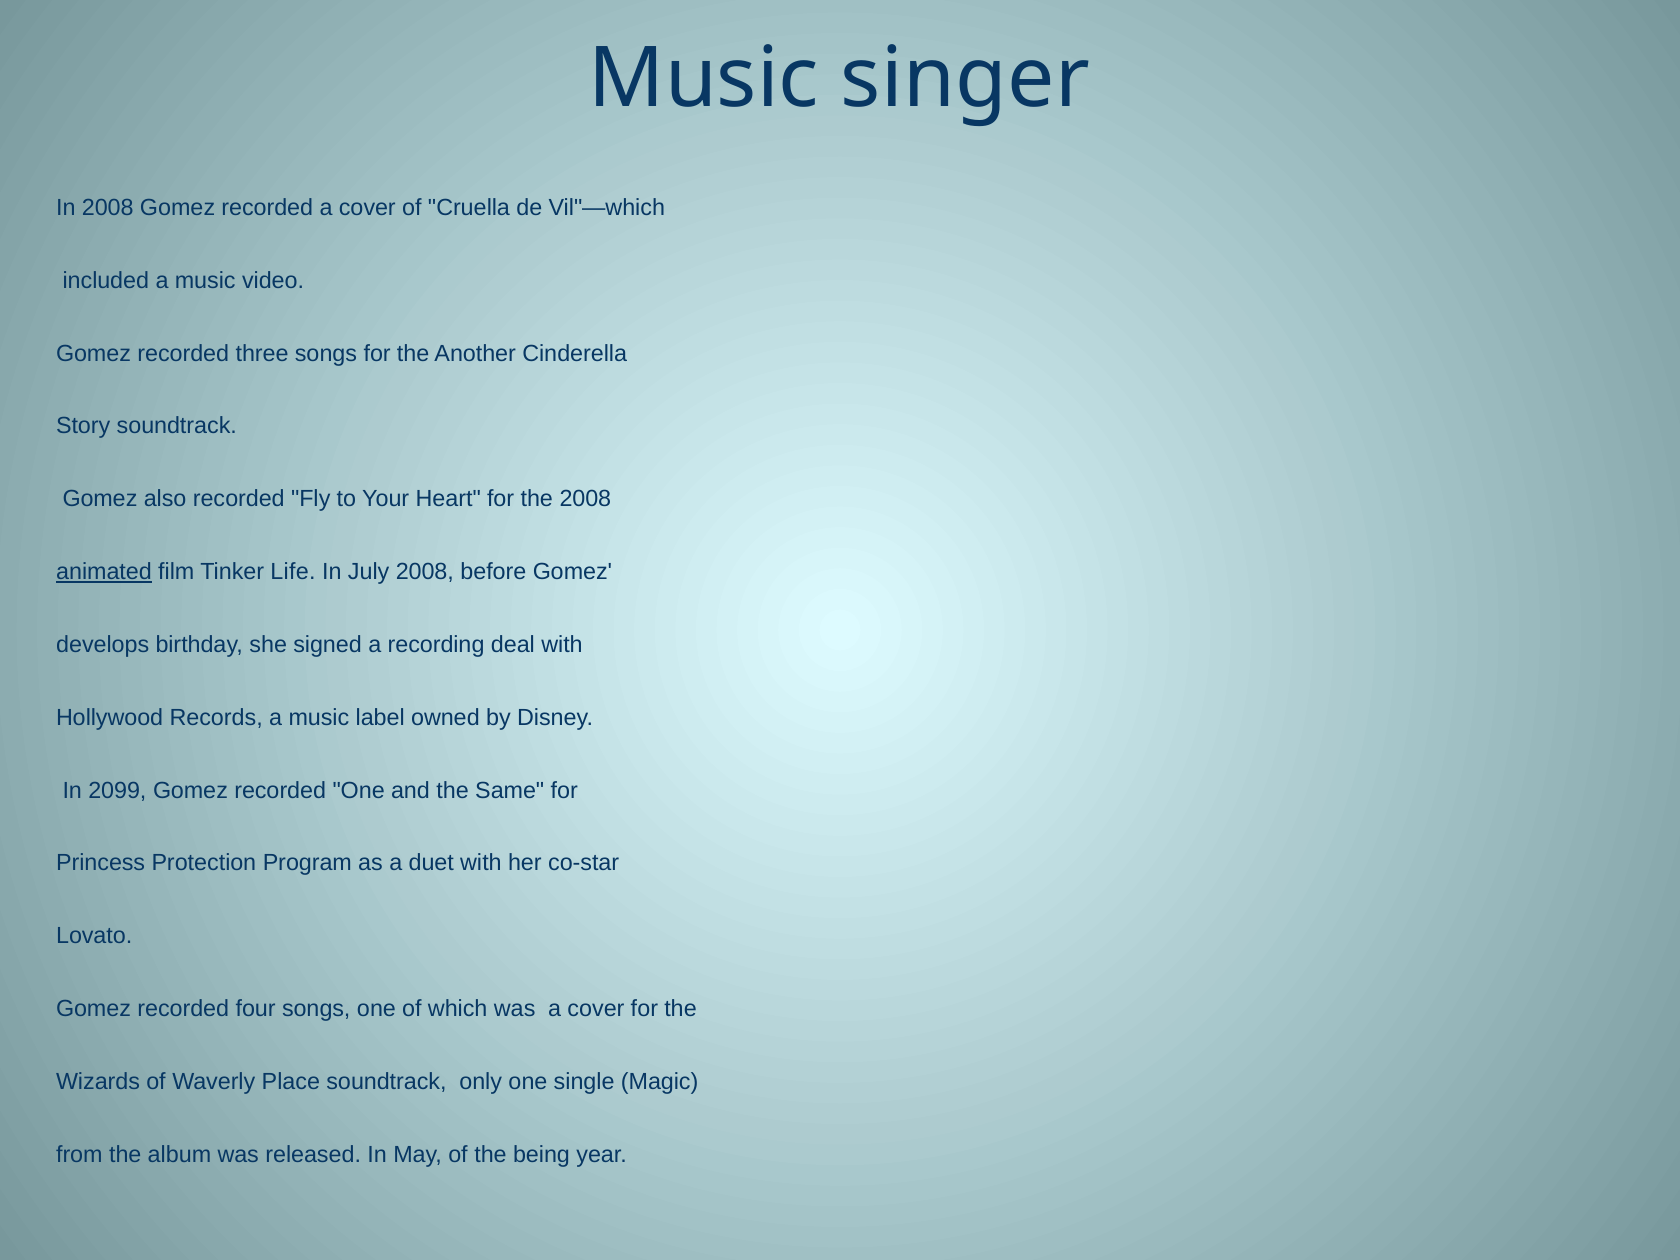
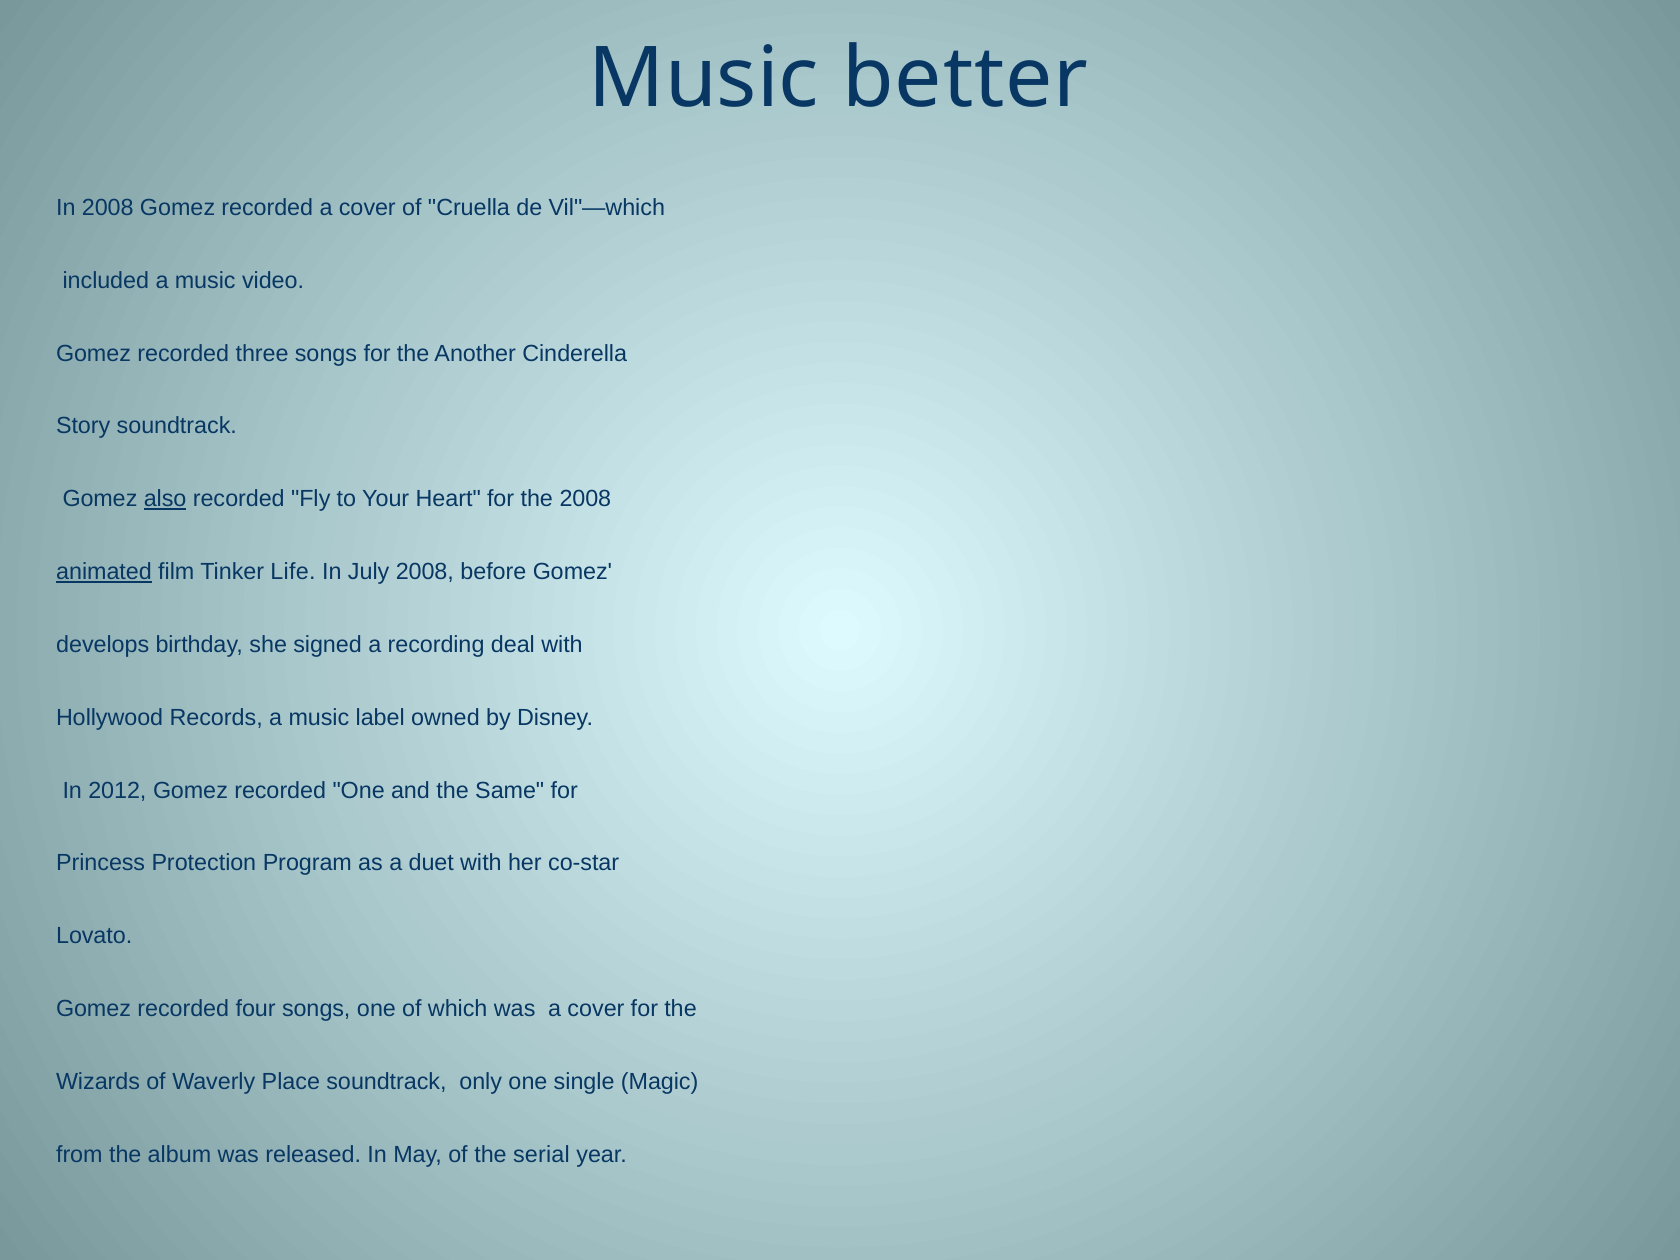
singer: singer -> better
also underline: none -> present
2099: 2099 -> 2012
being: being -> serial
